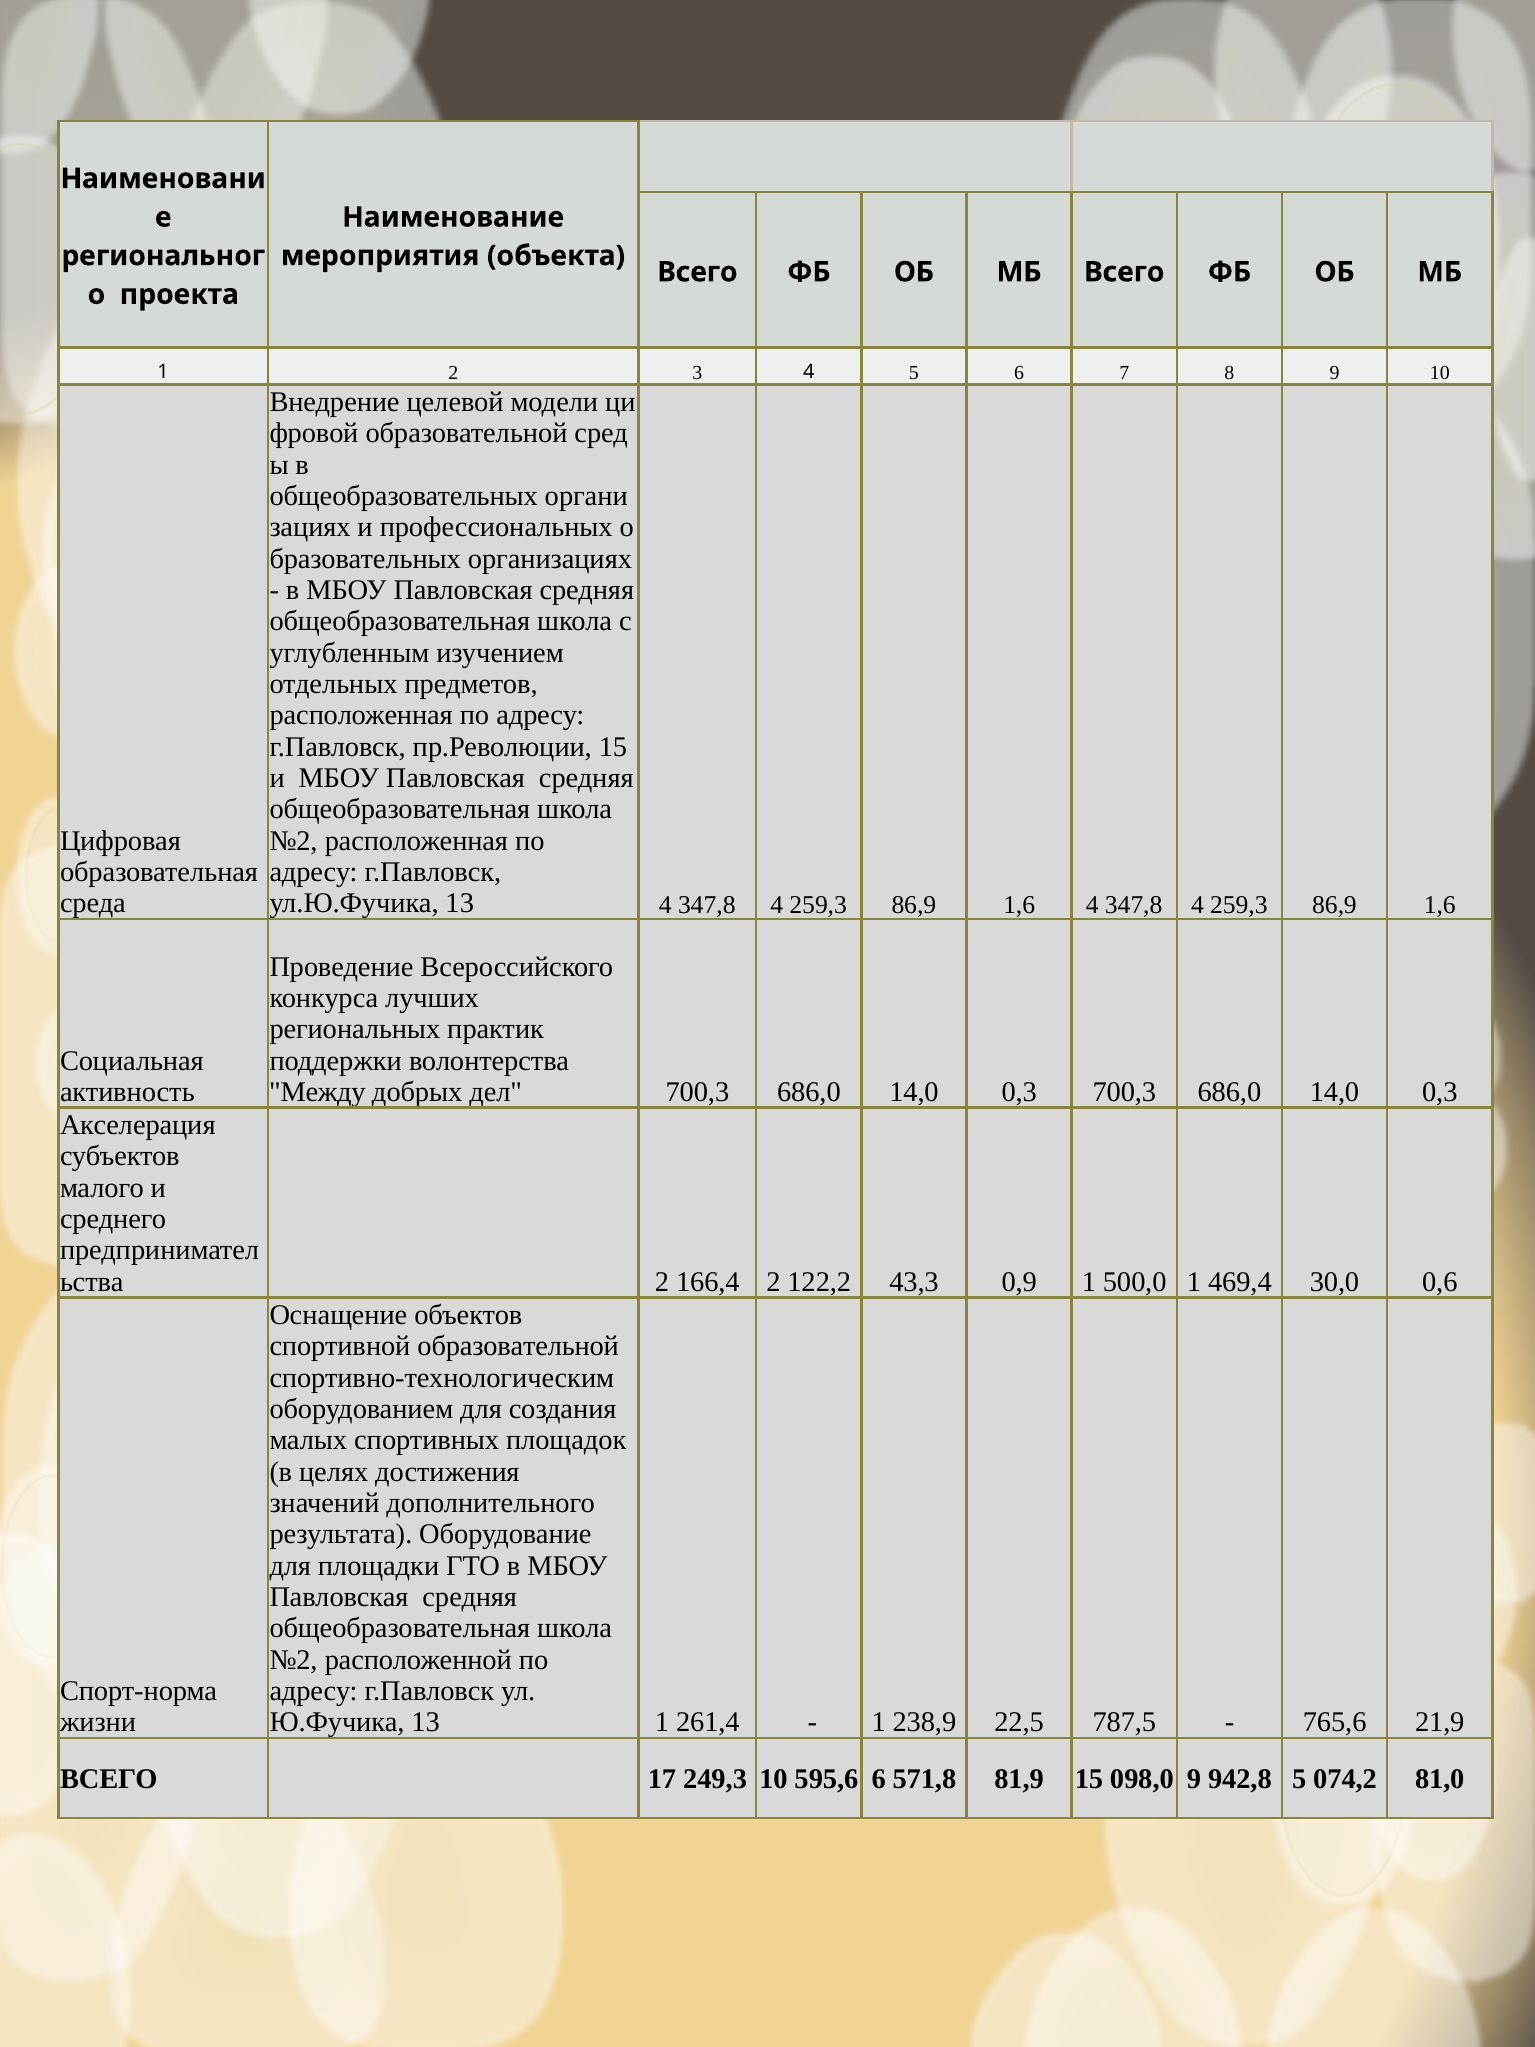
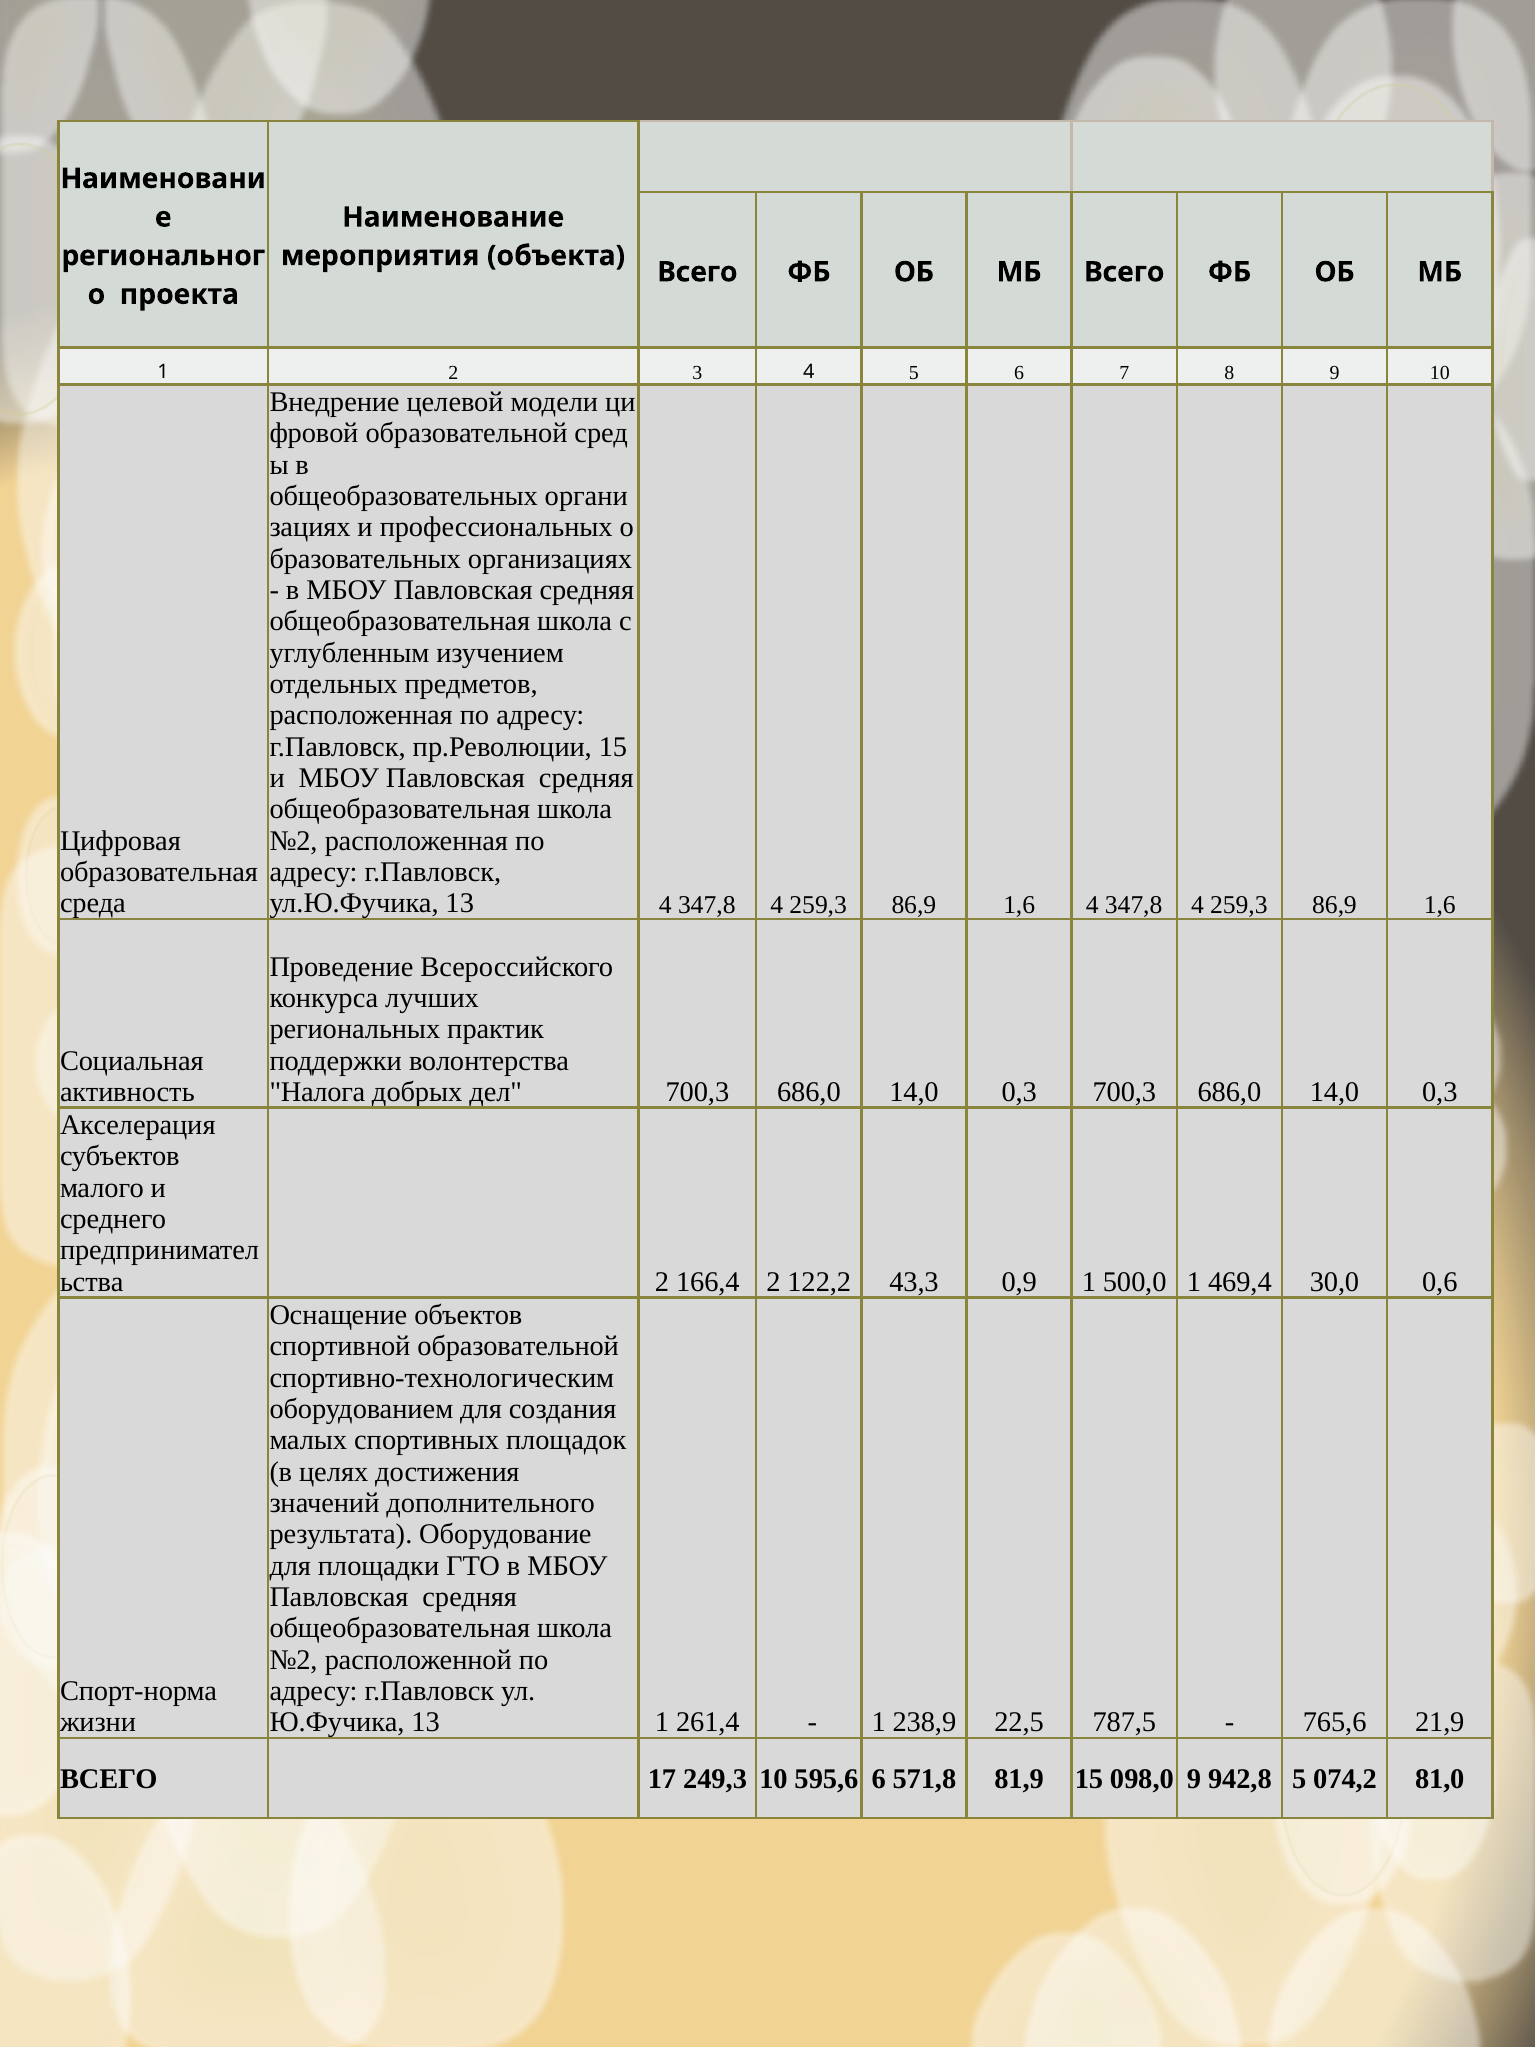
Между: Между -> Налога
